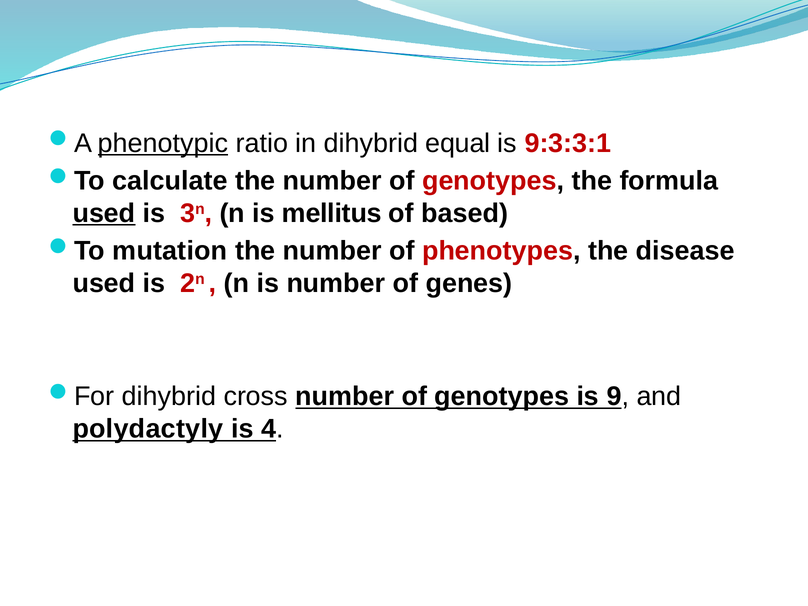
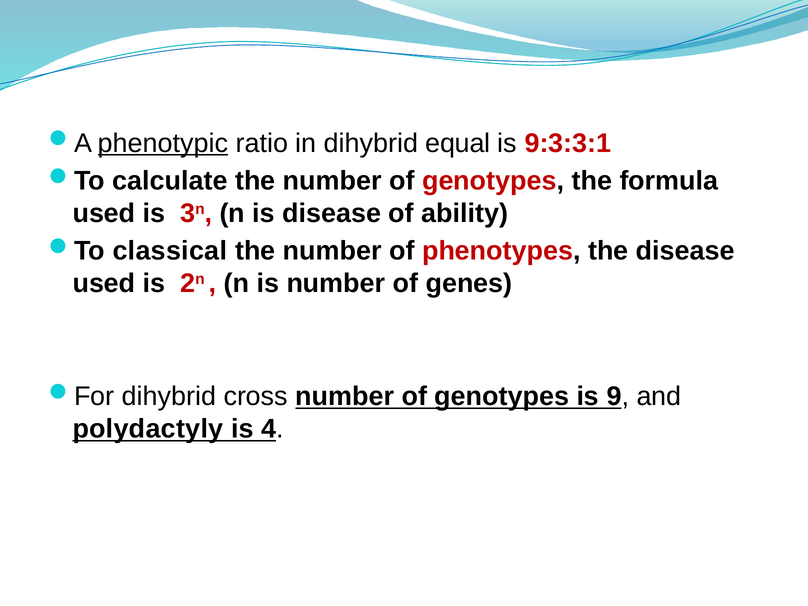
used at (104, 213) underline: present -> none
is mellitus: mellitus -> disease
based: based -> ability
mutation: mutation -> classical
